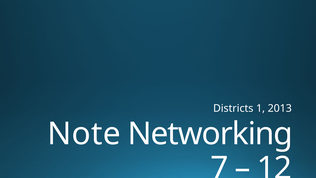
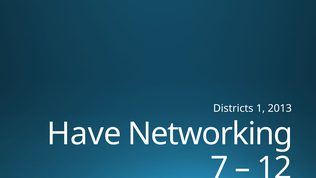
Note: Note -> Have
